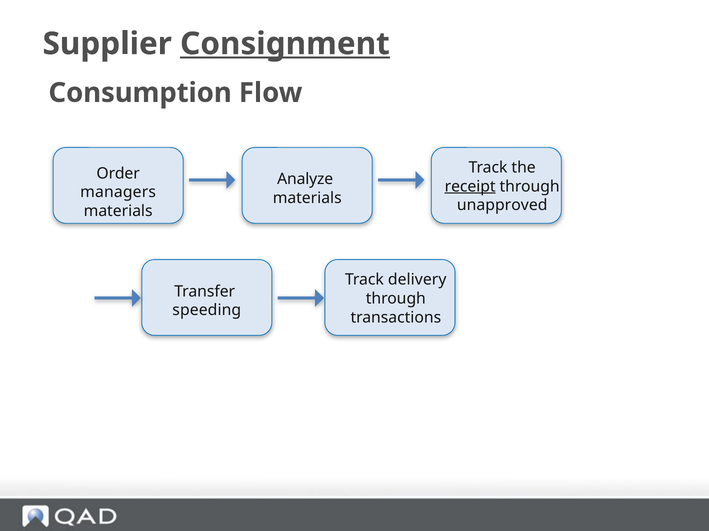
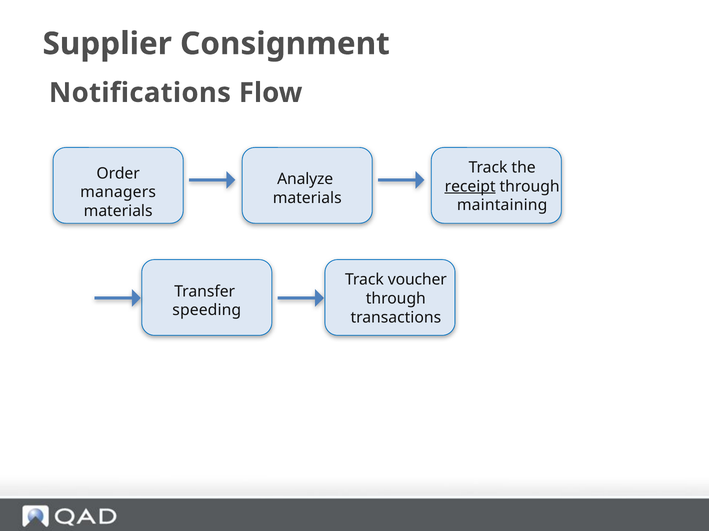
Consignment underline: present -> none
Consumption: Consumption -> Notifications
unapproved: unapproved -> maintaining
delivery: delivery -> voucher
